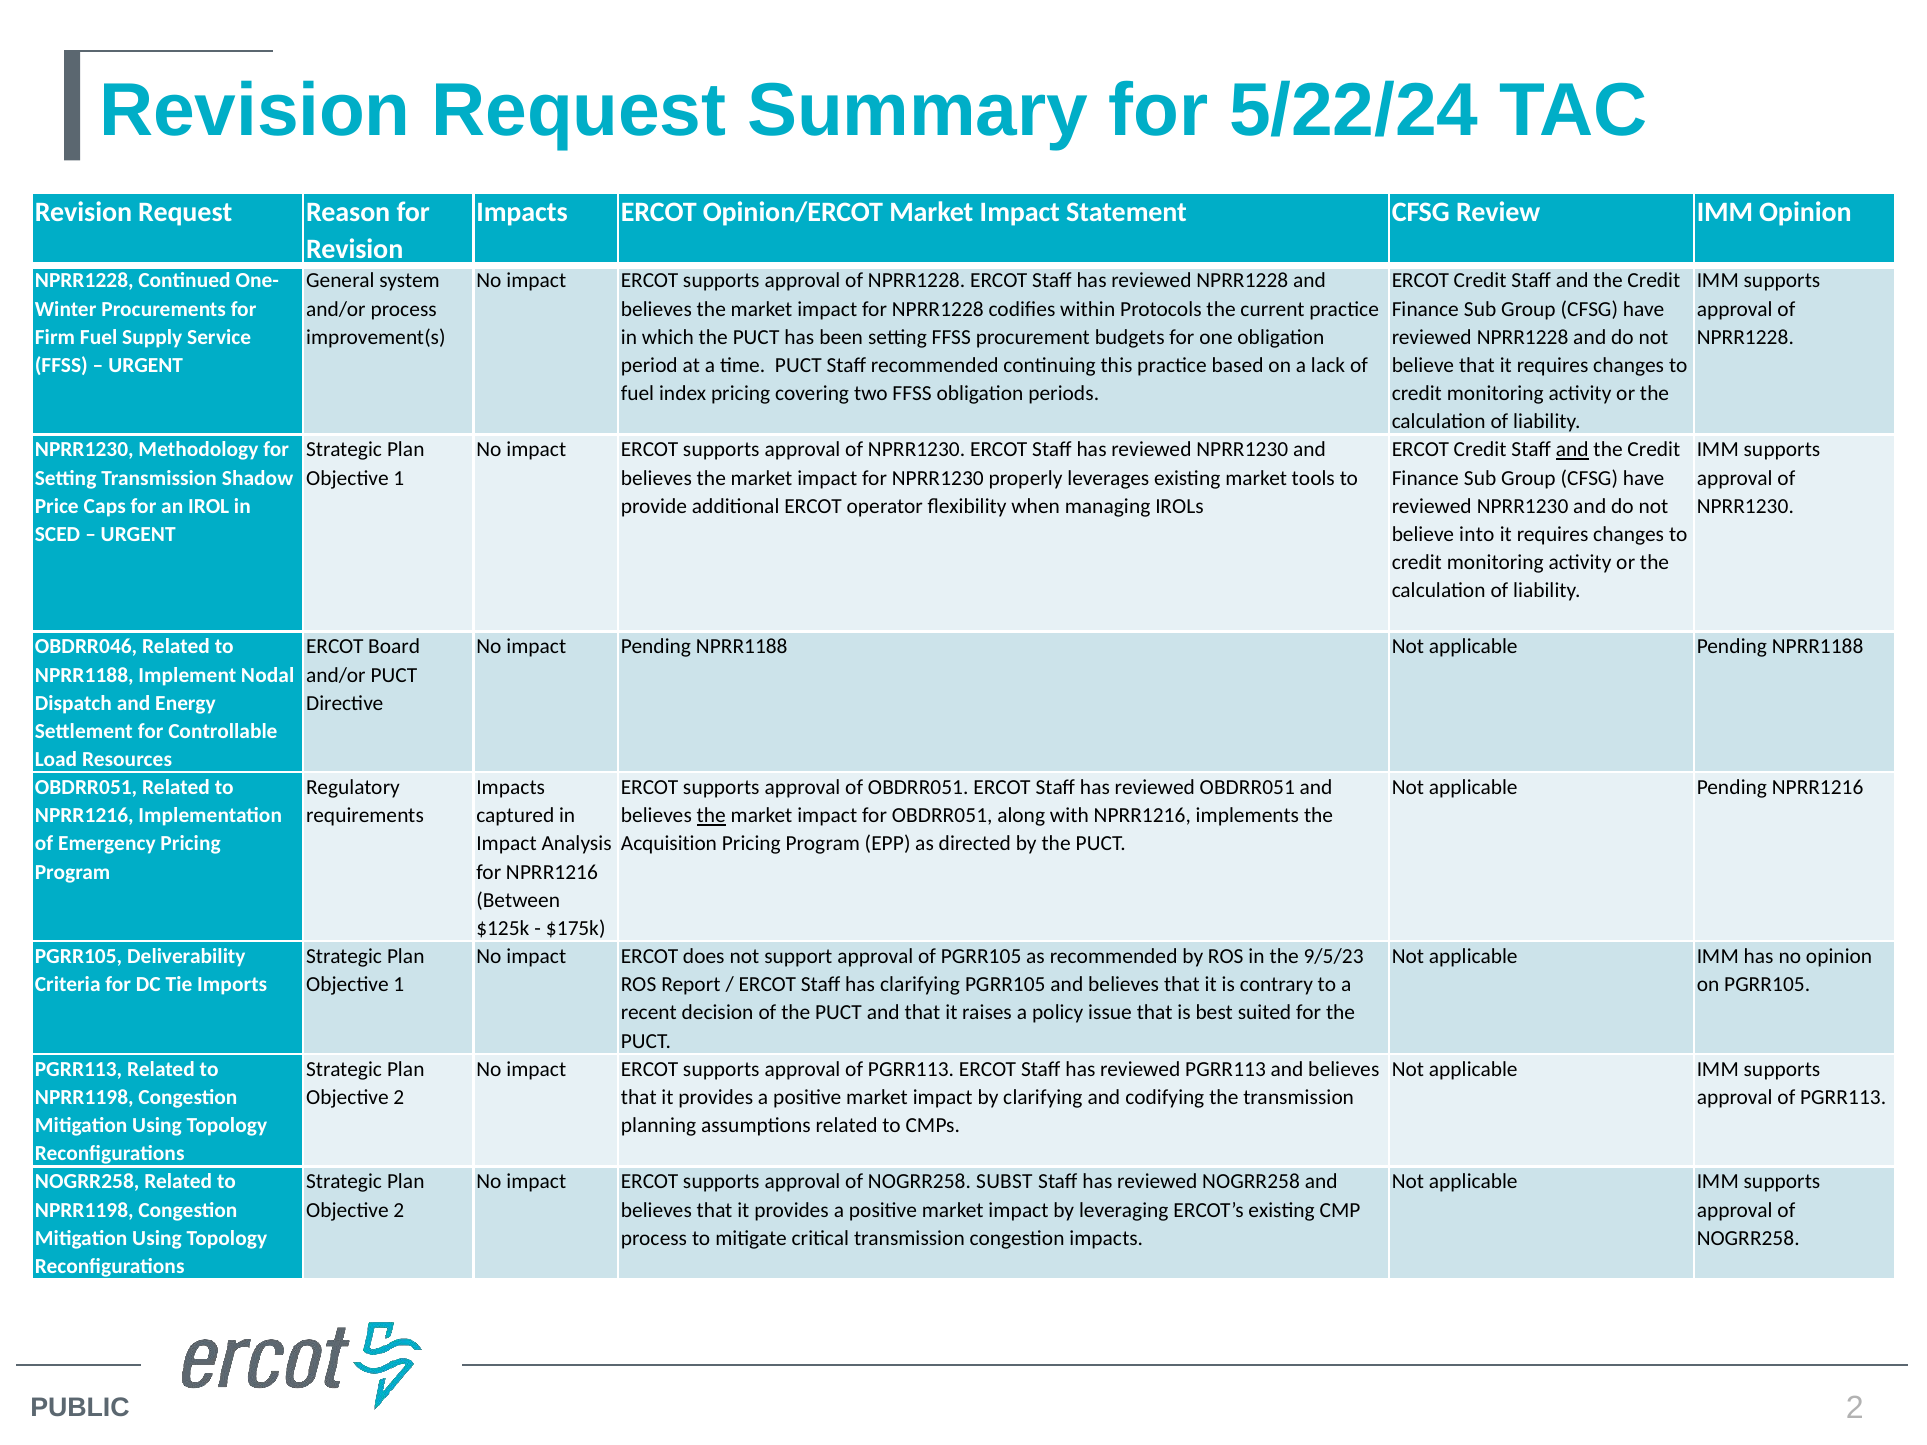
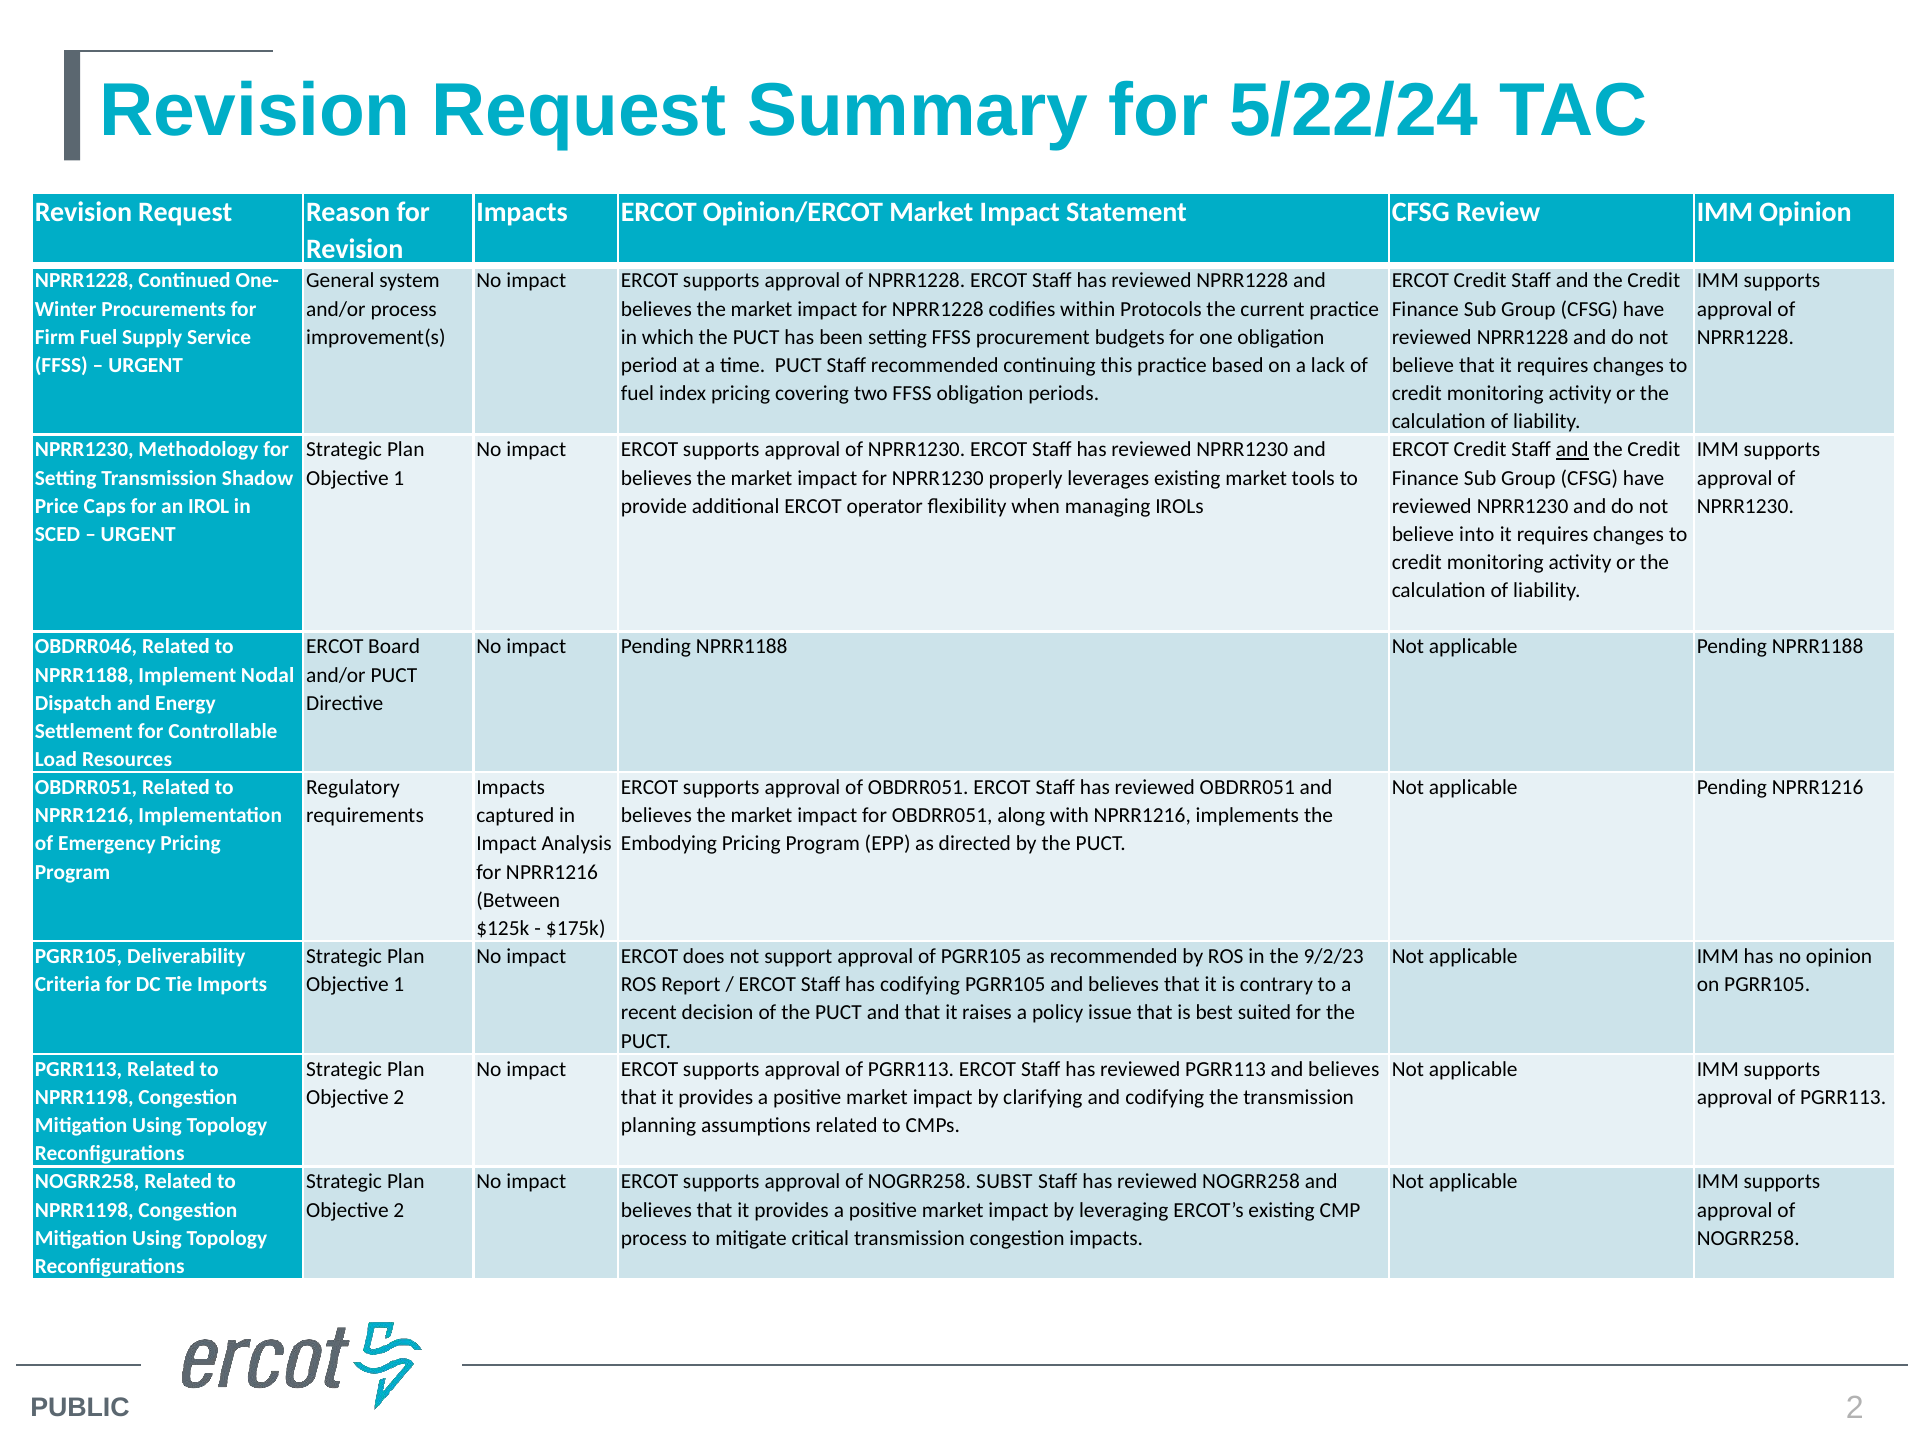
the at (711, 816) underline: present -> none
Acquisition: Acquisition -> Embodying
9/5/23: 9/5/23 -> 9/2/23
has clarifying: clarifying -> codifying
